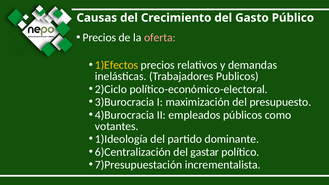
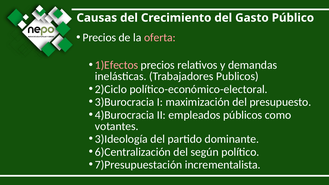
1)Efectos colour: yellow -> pink
1)Ideología: 1)Ideología -> 3)Ideología
gastar: gastar -> según
